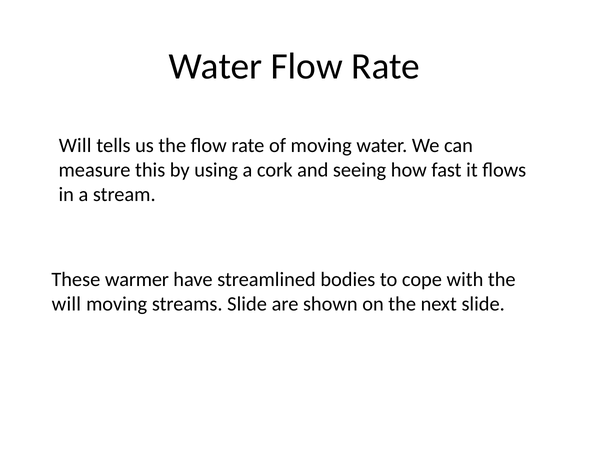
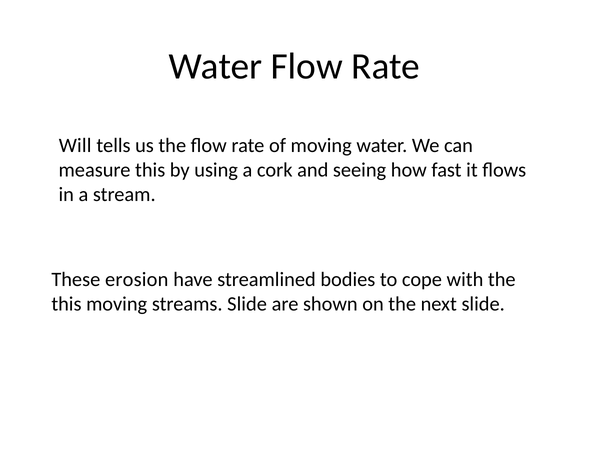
warmer: warmer -> erosion
will at (66, 304): will -> this
